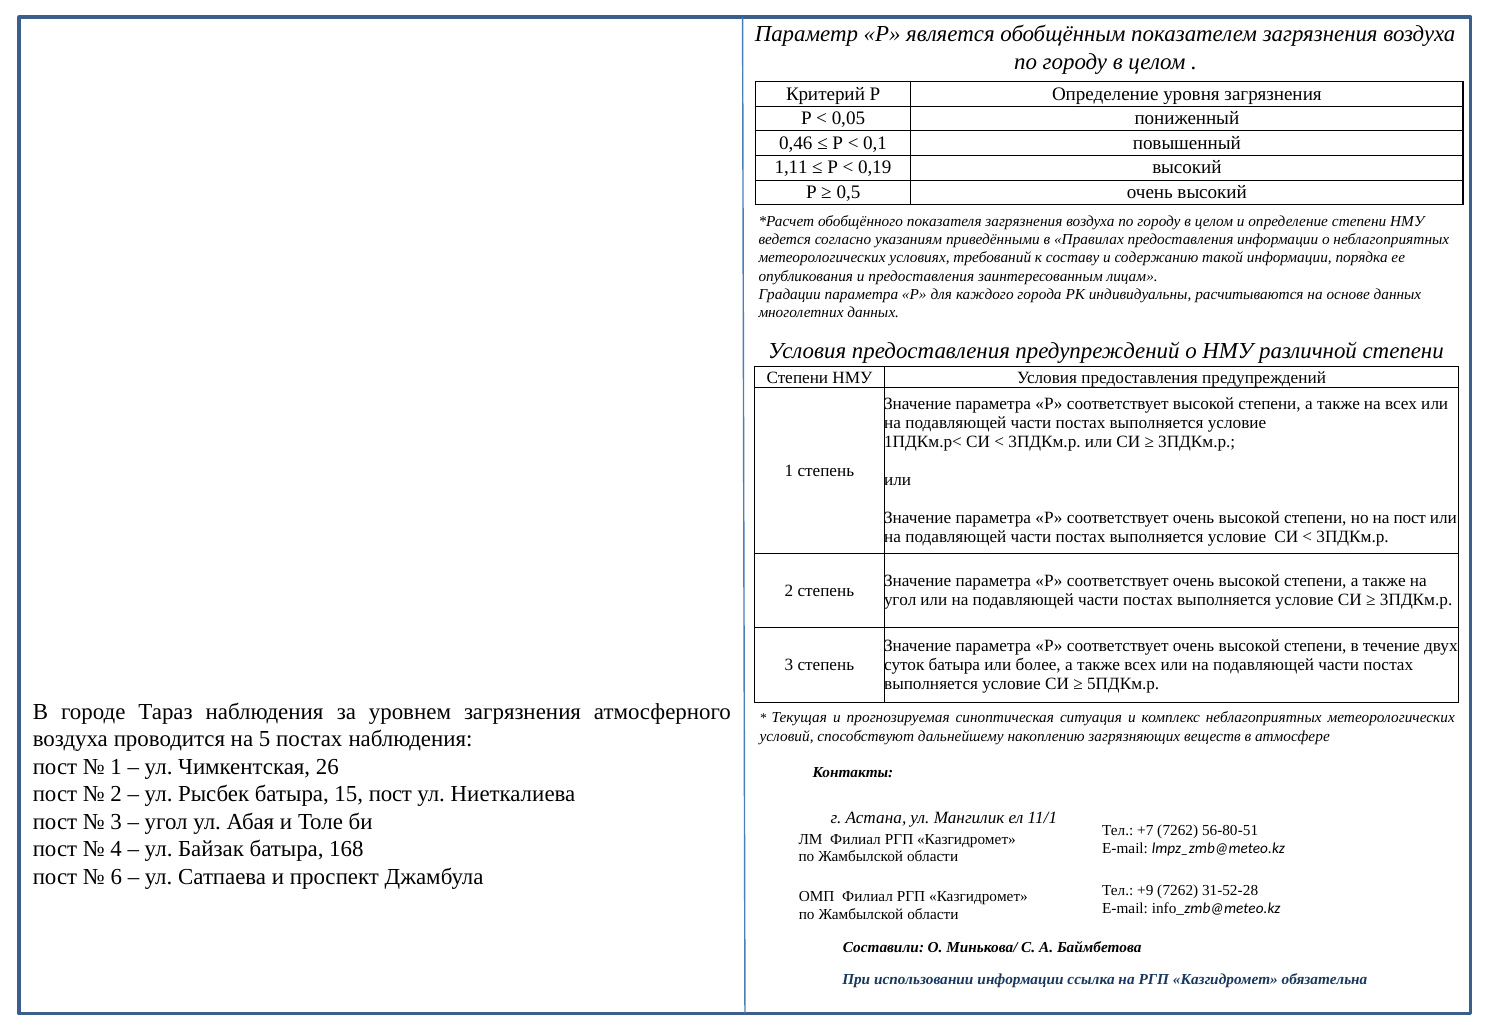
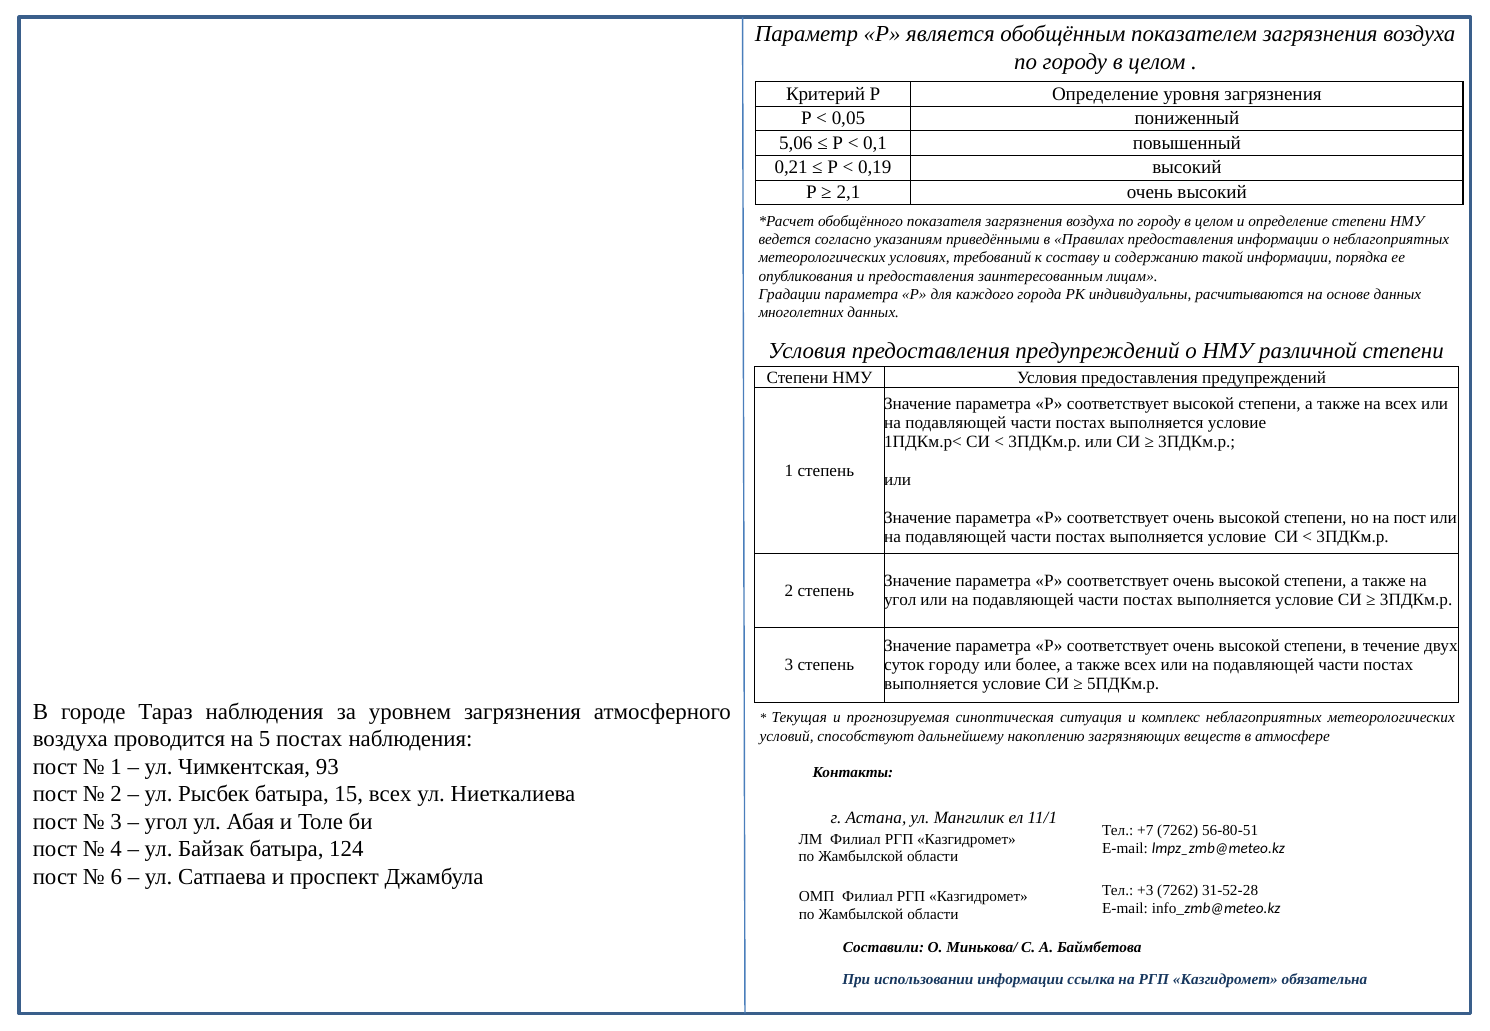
0,46: 0,46 -> 5,06
1,11: 1,11 -> 0,21
0,5: 0,5 -> 2,1
суток батыра: батыра -> городу
26: 26 -> 93
15 пост: пост -> всех
168: 168 -> 124
+9: +9 -> +3
